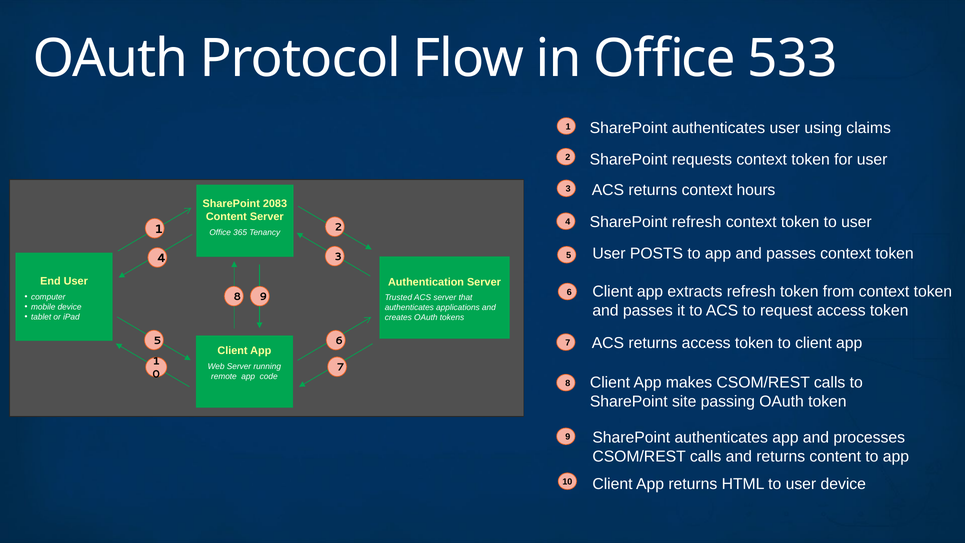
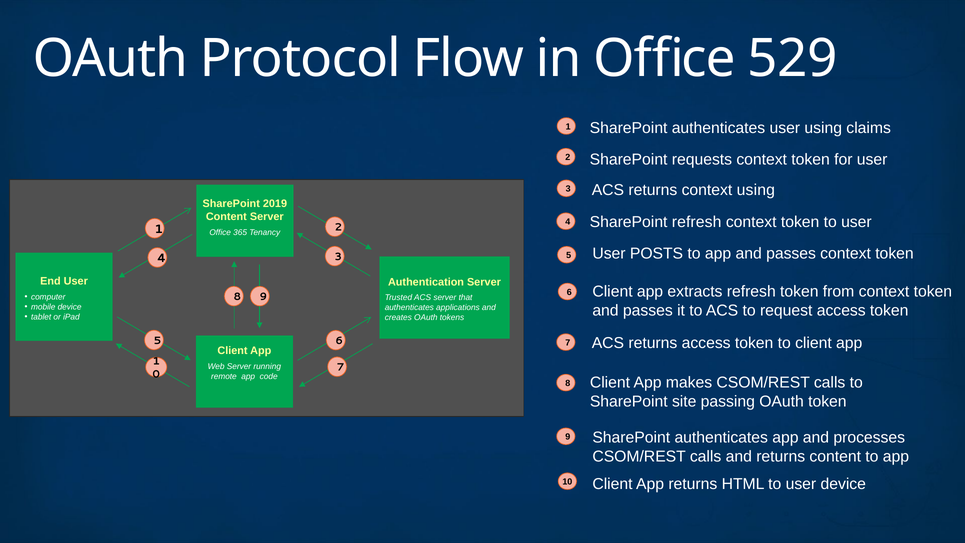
533: 533 -> 529
context hours: hours -> using
2083: 2083 -> 2019
